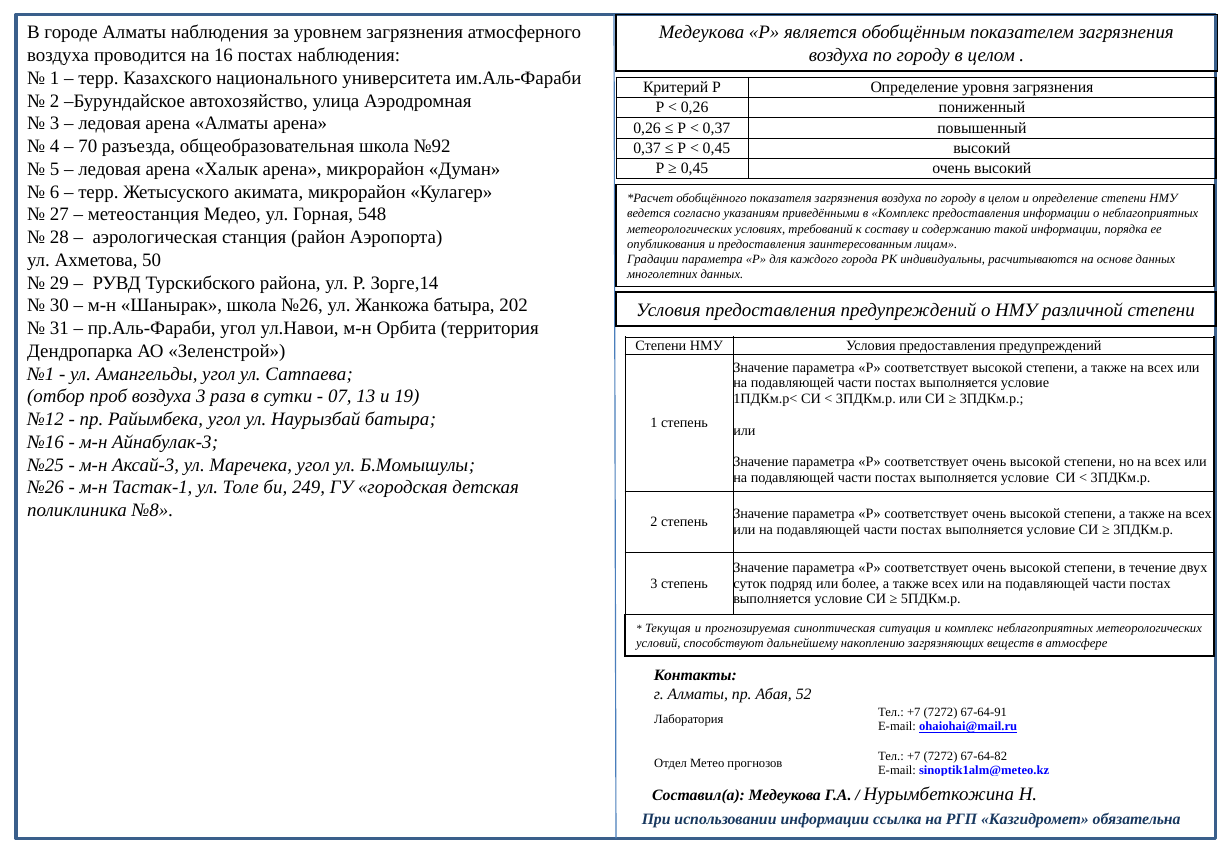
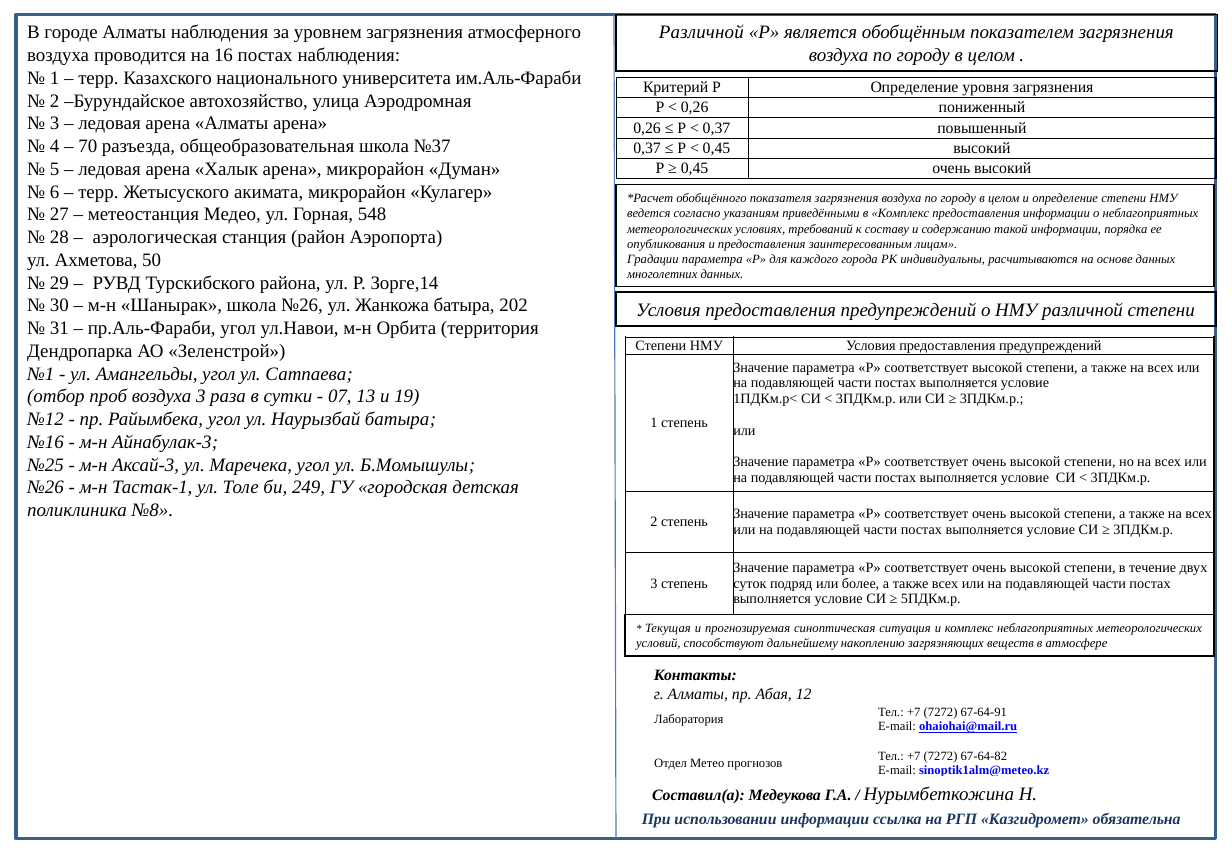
Медеукова at (702, 33): Медеукова -> Различной
№92: №92 -> №37
52: 52 -> 12
